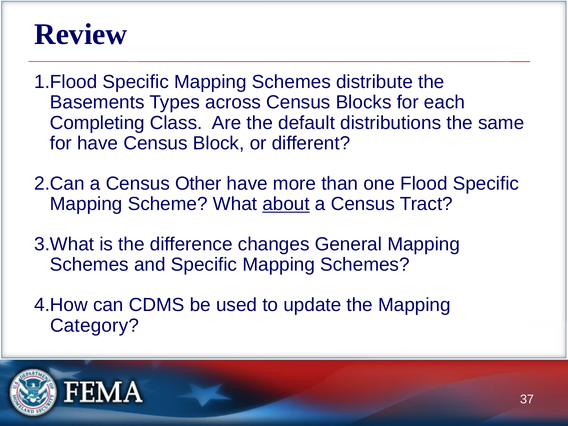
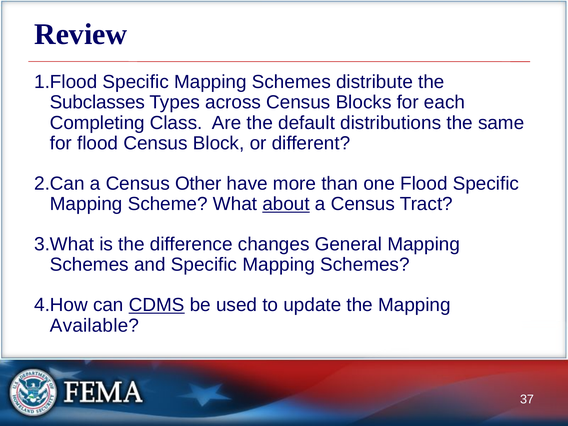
Basements: Basements -> Subclasses
for have: have -> flood
CDMS underline: none -> present
Category: Category -> Available
